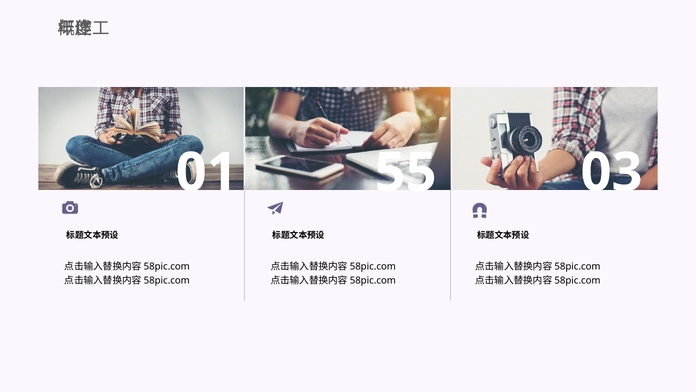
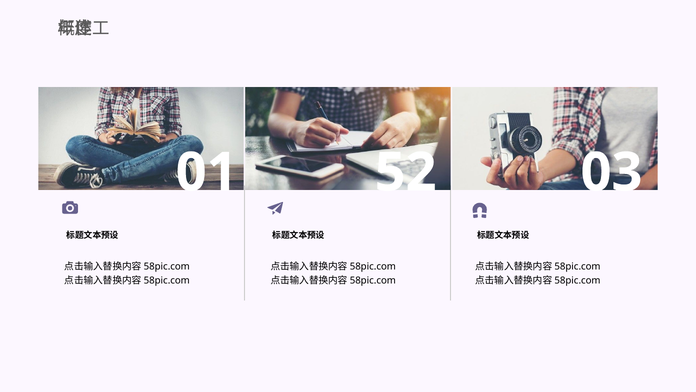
55: 55 -> 52
